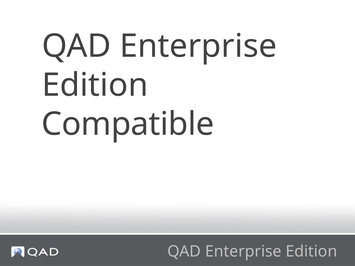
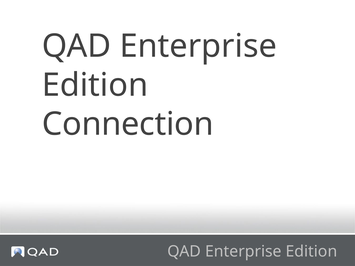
Compatible: Compatible -> Connection
